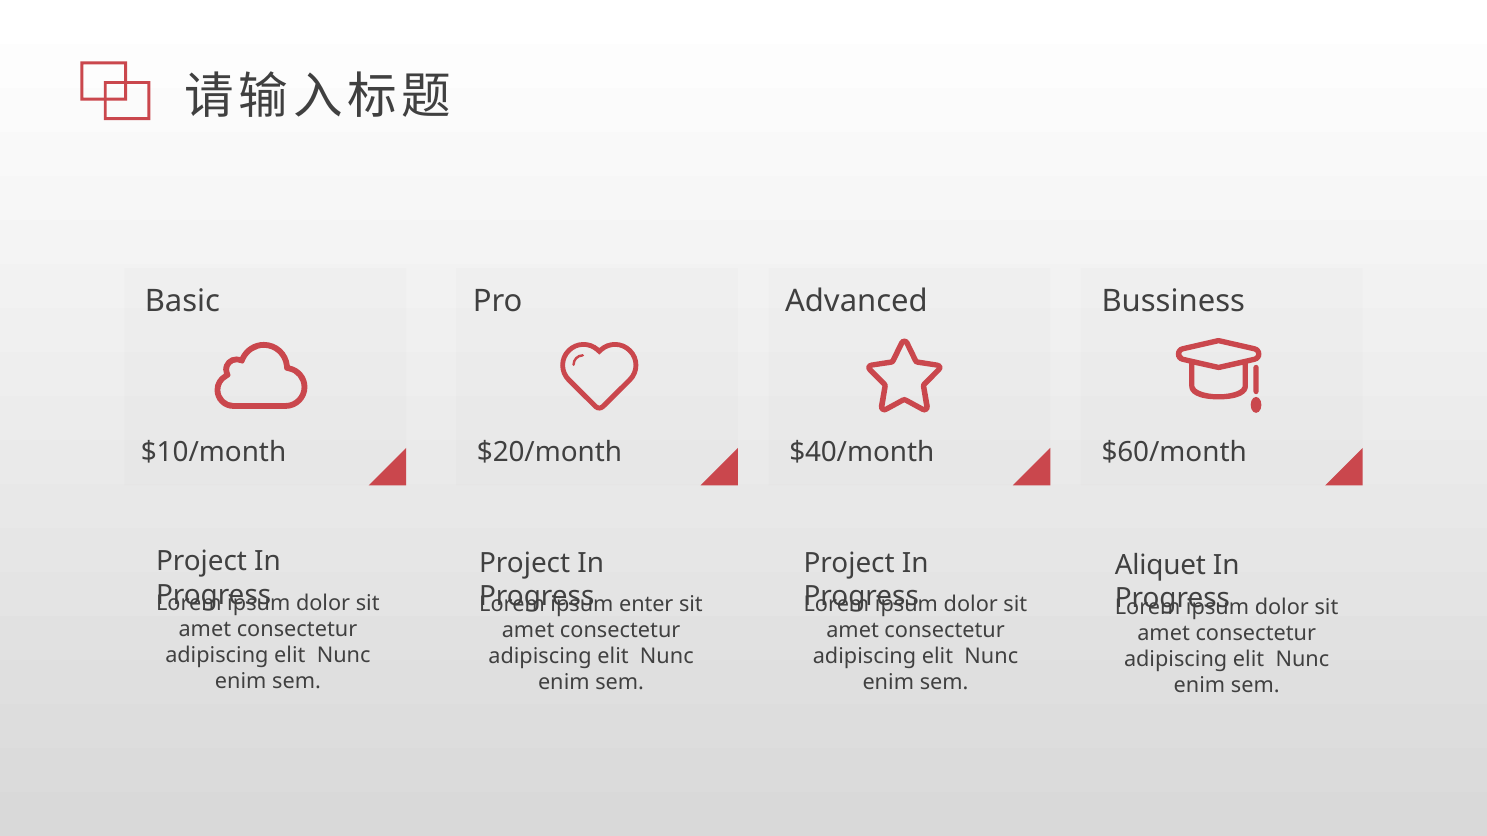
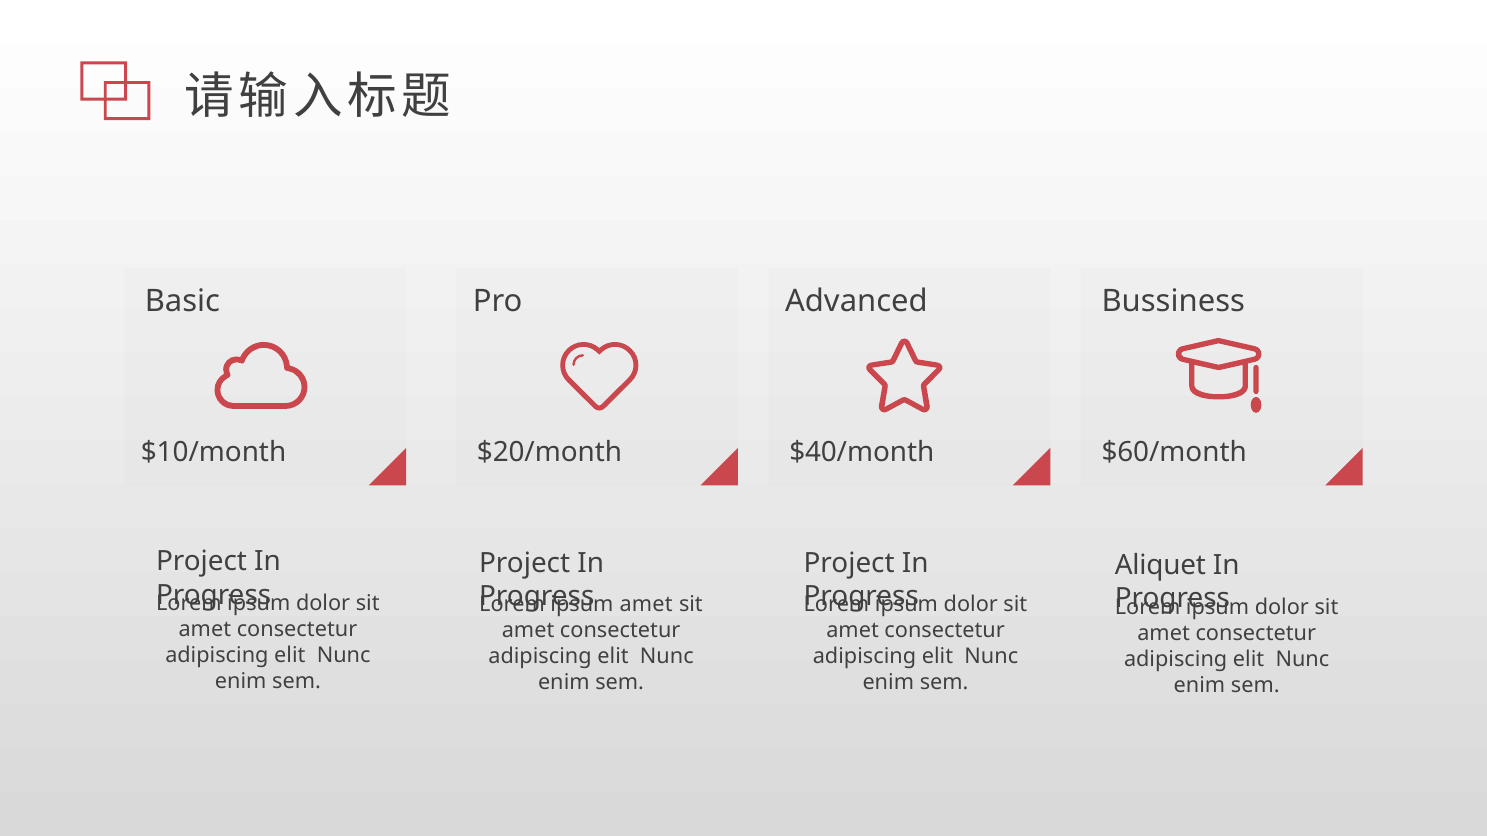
enter at (646, 605): enter -> amet
